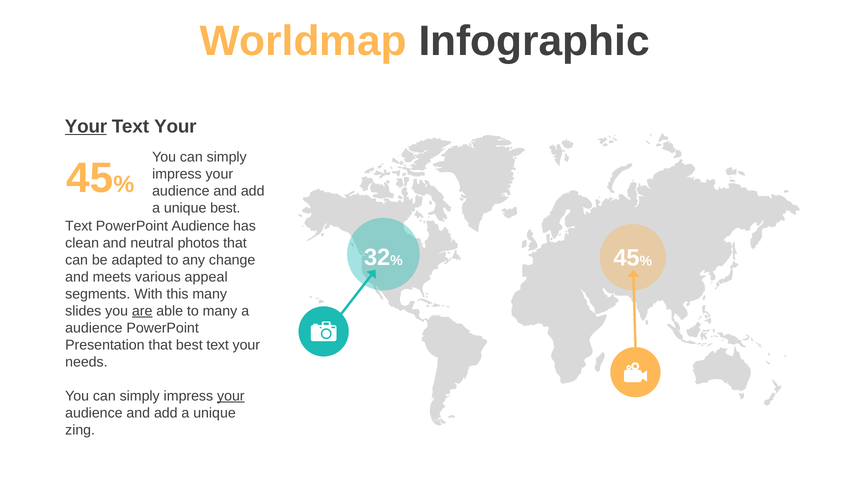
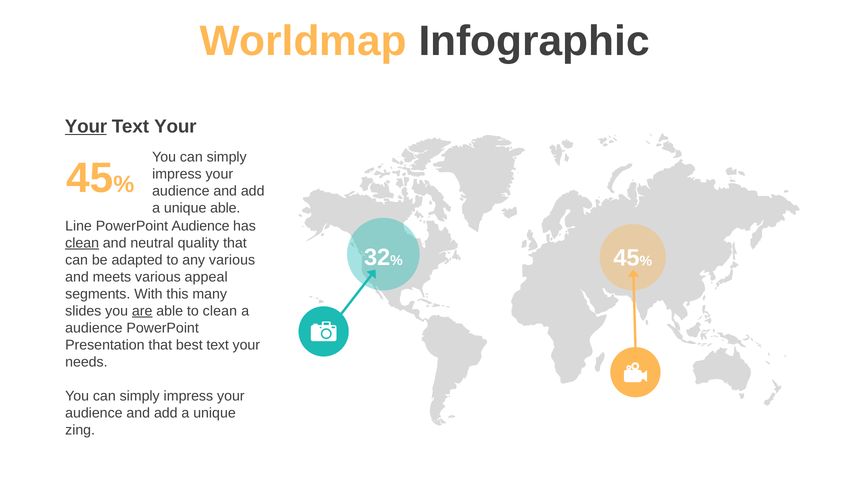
unique best: best -> able
Text at (79, 226): Text -> Line
clean at (82, 243) underline: none -> present
photos: photos -> quality
any change: change -> various
to many: many -> clean
your at (231, 396) underline: present -> none
